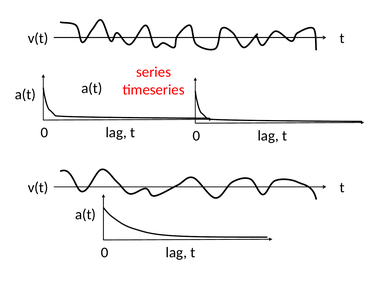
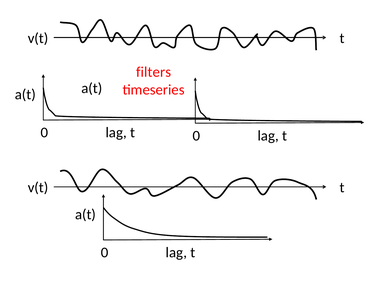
series: series -> filters
